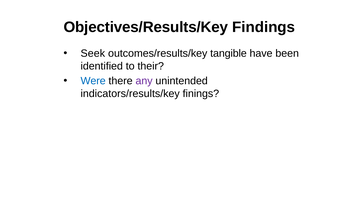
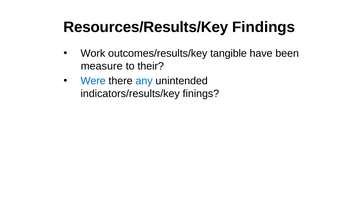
Objectives/Results/Key: Objectives/Results/Key -> Resources/Results/Key
Seek: Seek -> Work
identified: identified -> measure
any colour: purple -> blue
